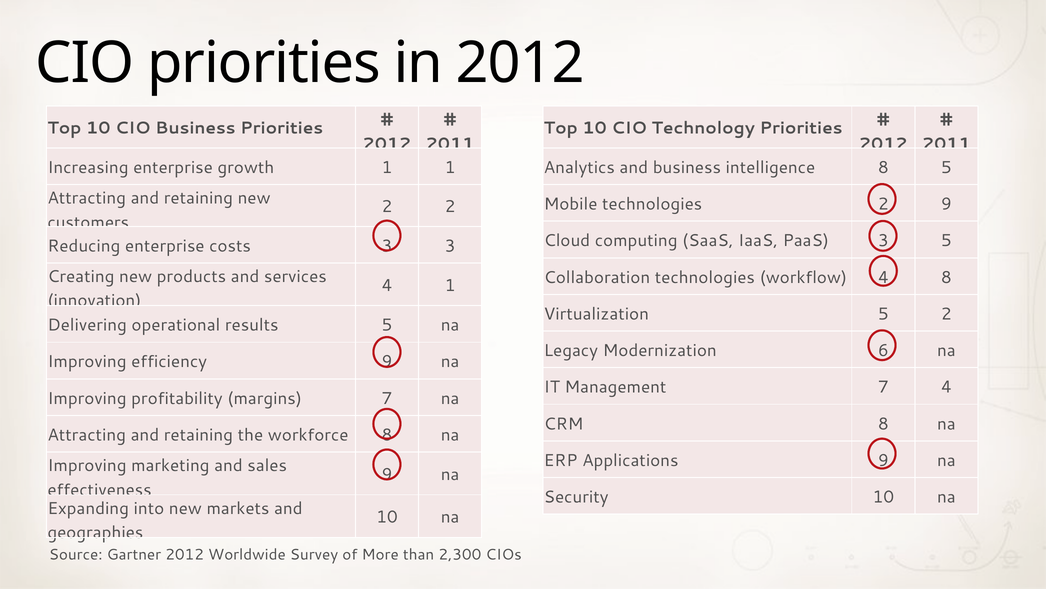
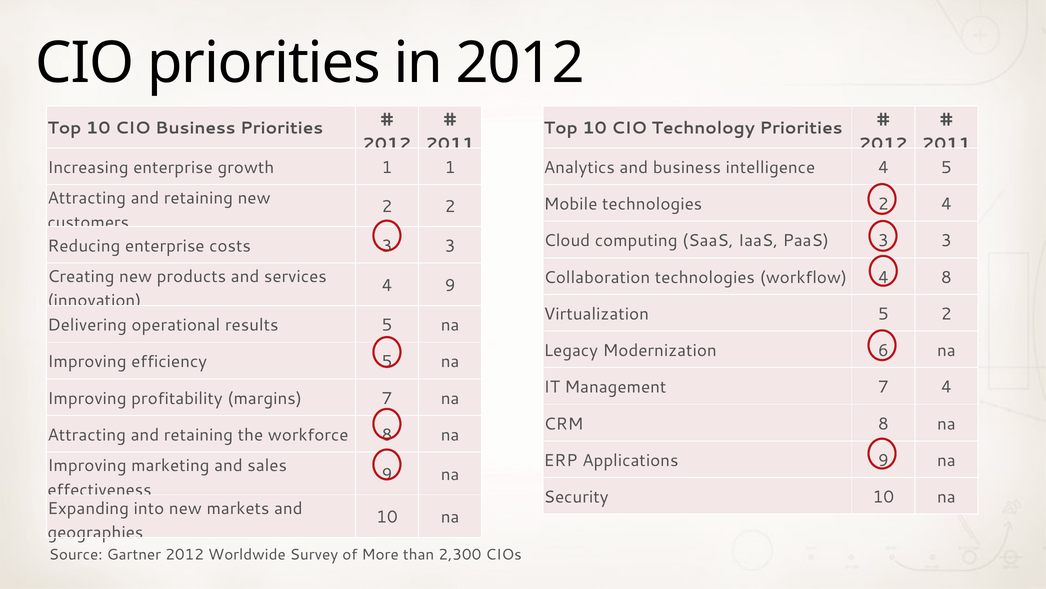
intelligence 8: 8 -> 4
2 9: 9 -> 4
PaaS 3 5: 5 -> 3
4 1: 1 -> 9
efficiency 9: 9 -> 5
